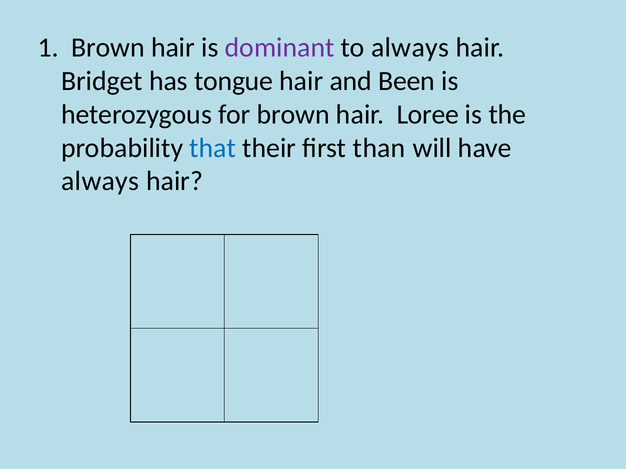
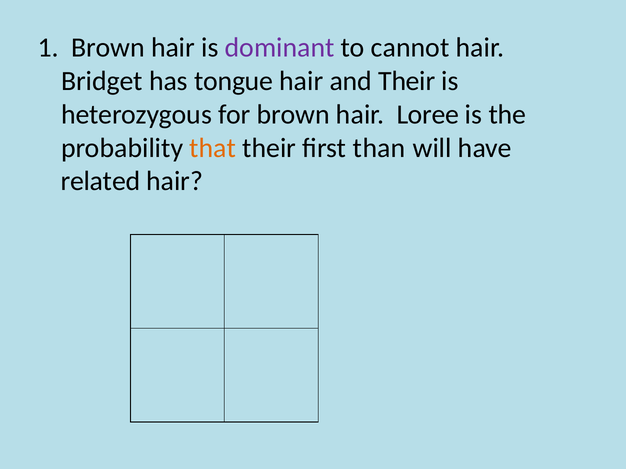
to always: always -> cannot
and Been: Been -> Their
that colour: blue -> orange
always at (100, 181): always -> related
